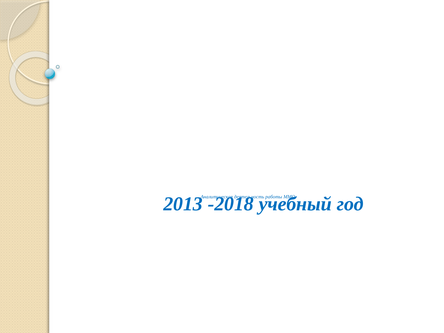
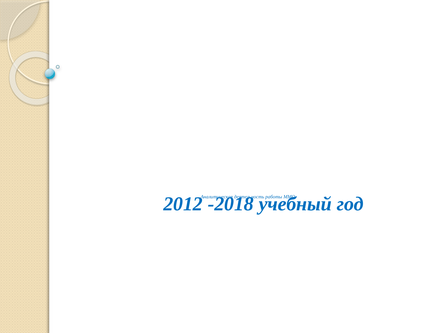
2013: 2013 -> 2012
